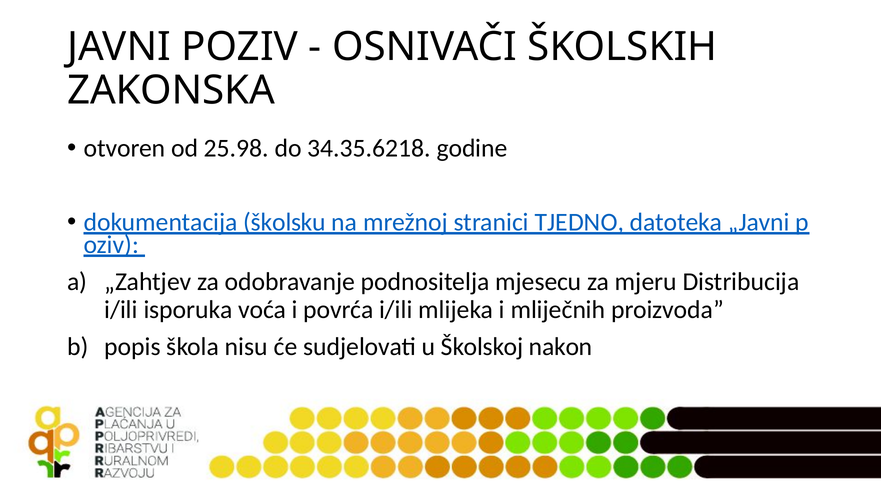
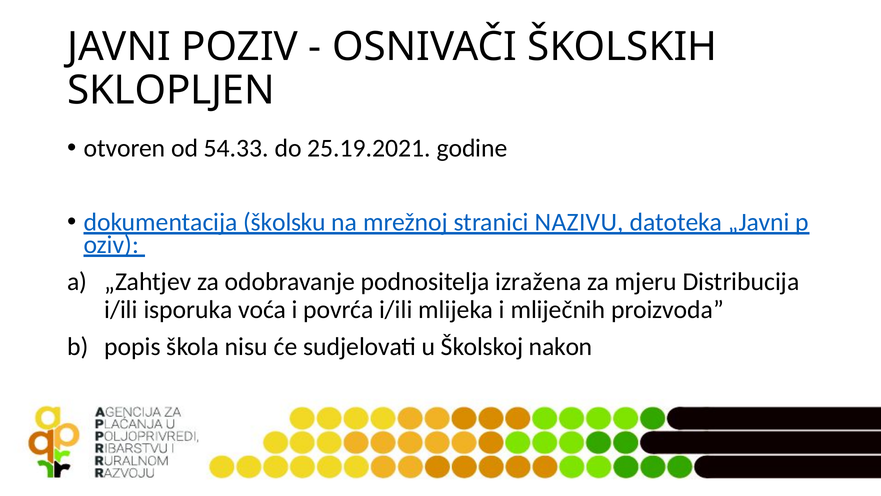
ZAKONSKA: ZAKONSKA -> SKLOPLJEN
25.98: 25.98 -> 54.33
34.35.6218: 34.35.6218 -> 25.19.2021
TJEDNO: TJEDNO -> NAZIVU
mjesecu: mjesecu -> izražena
